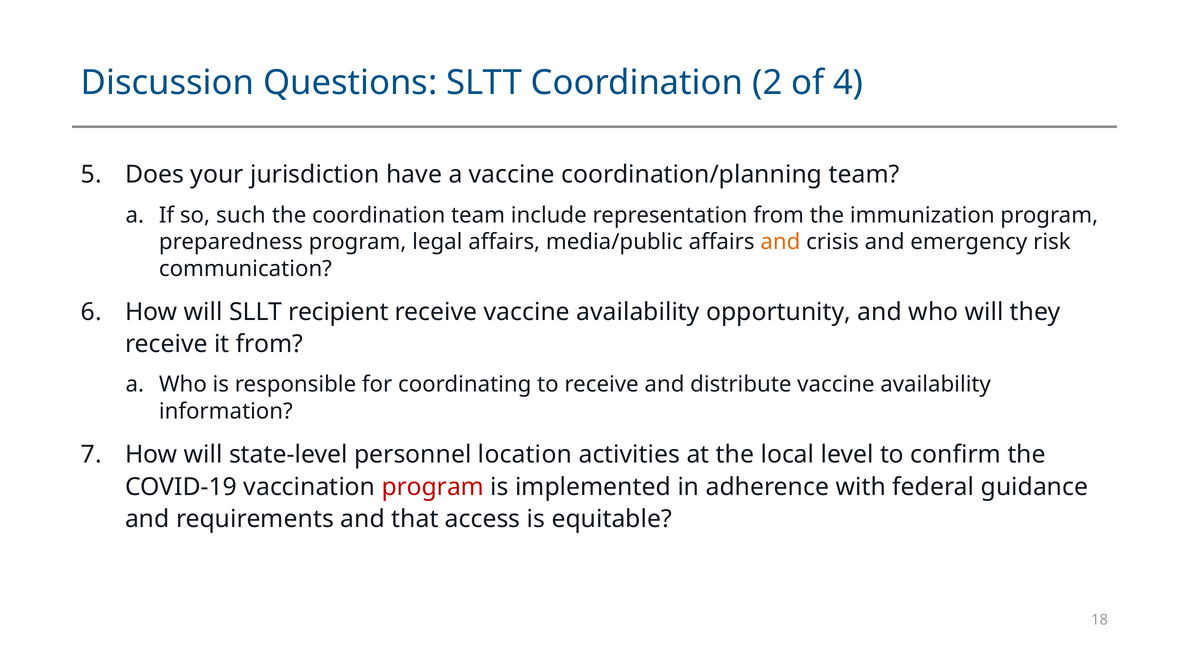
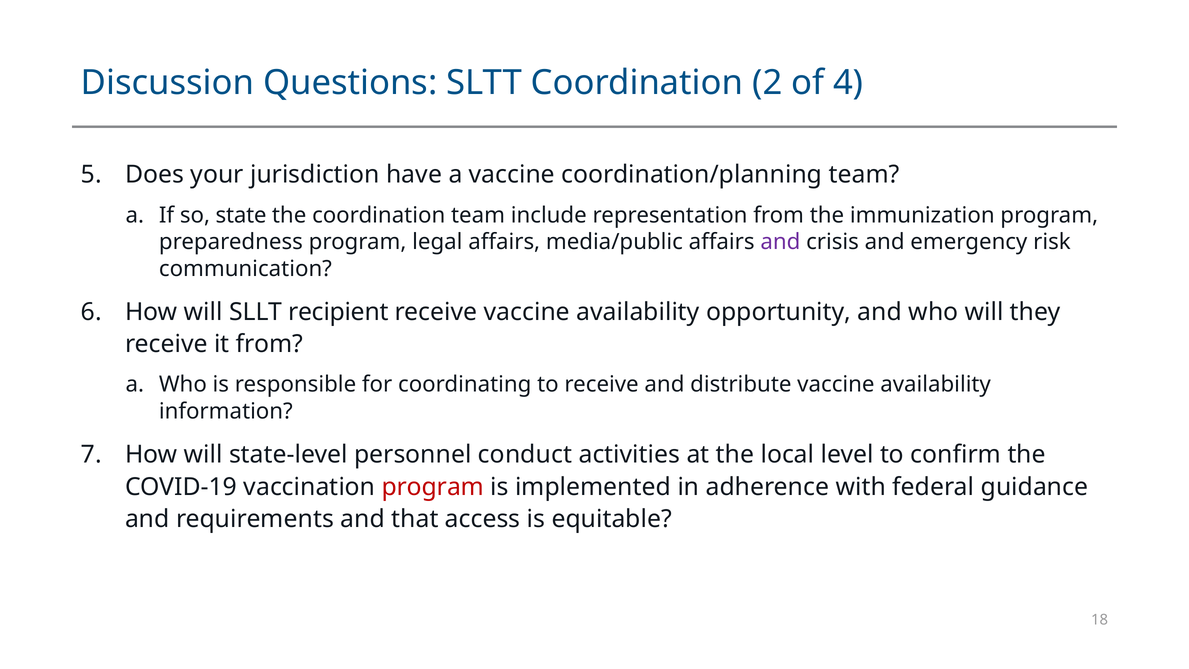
such: such -> state
and at (780, 242) colour: orange -> purple
location: location -> conduct
